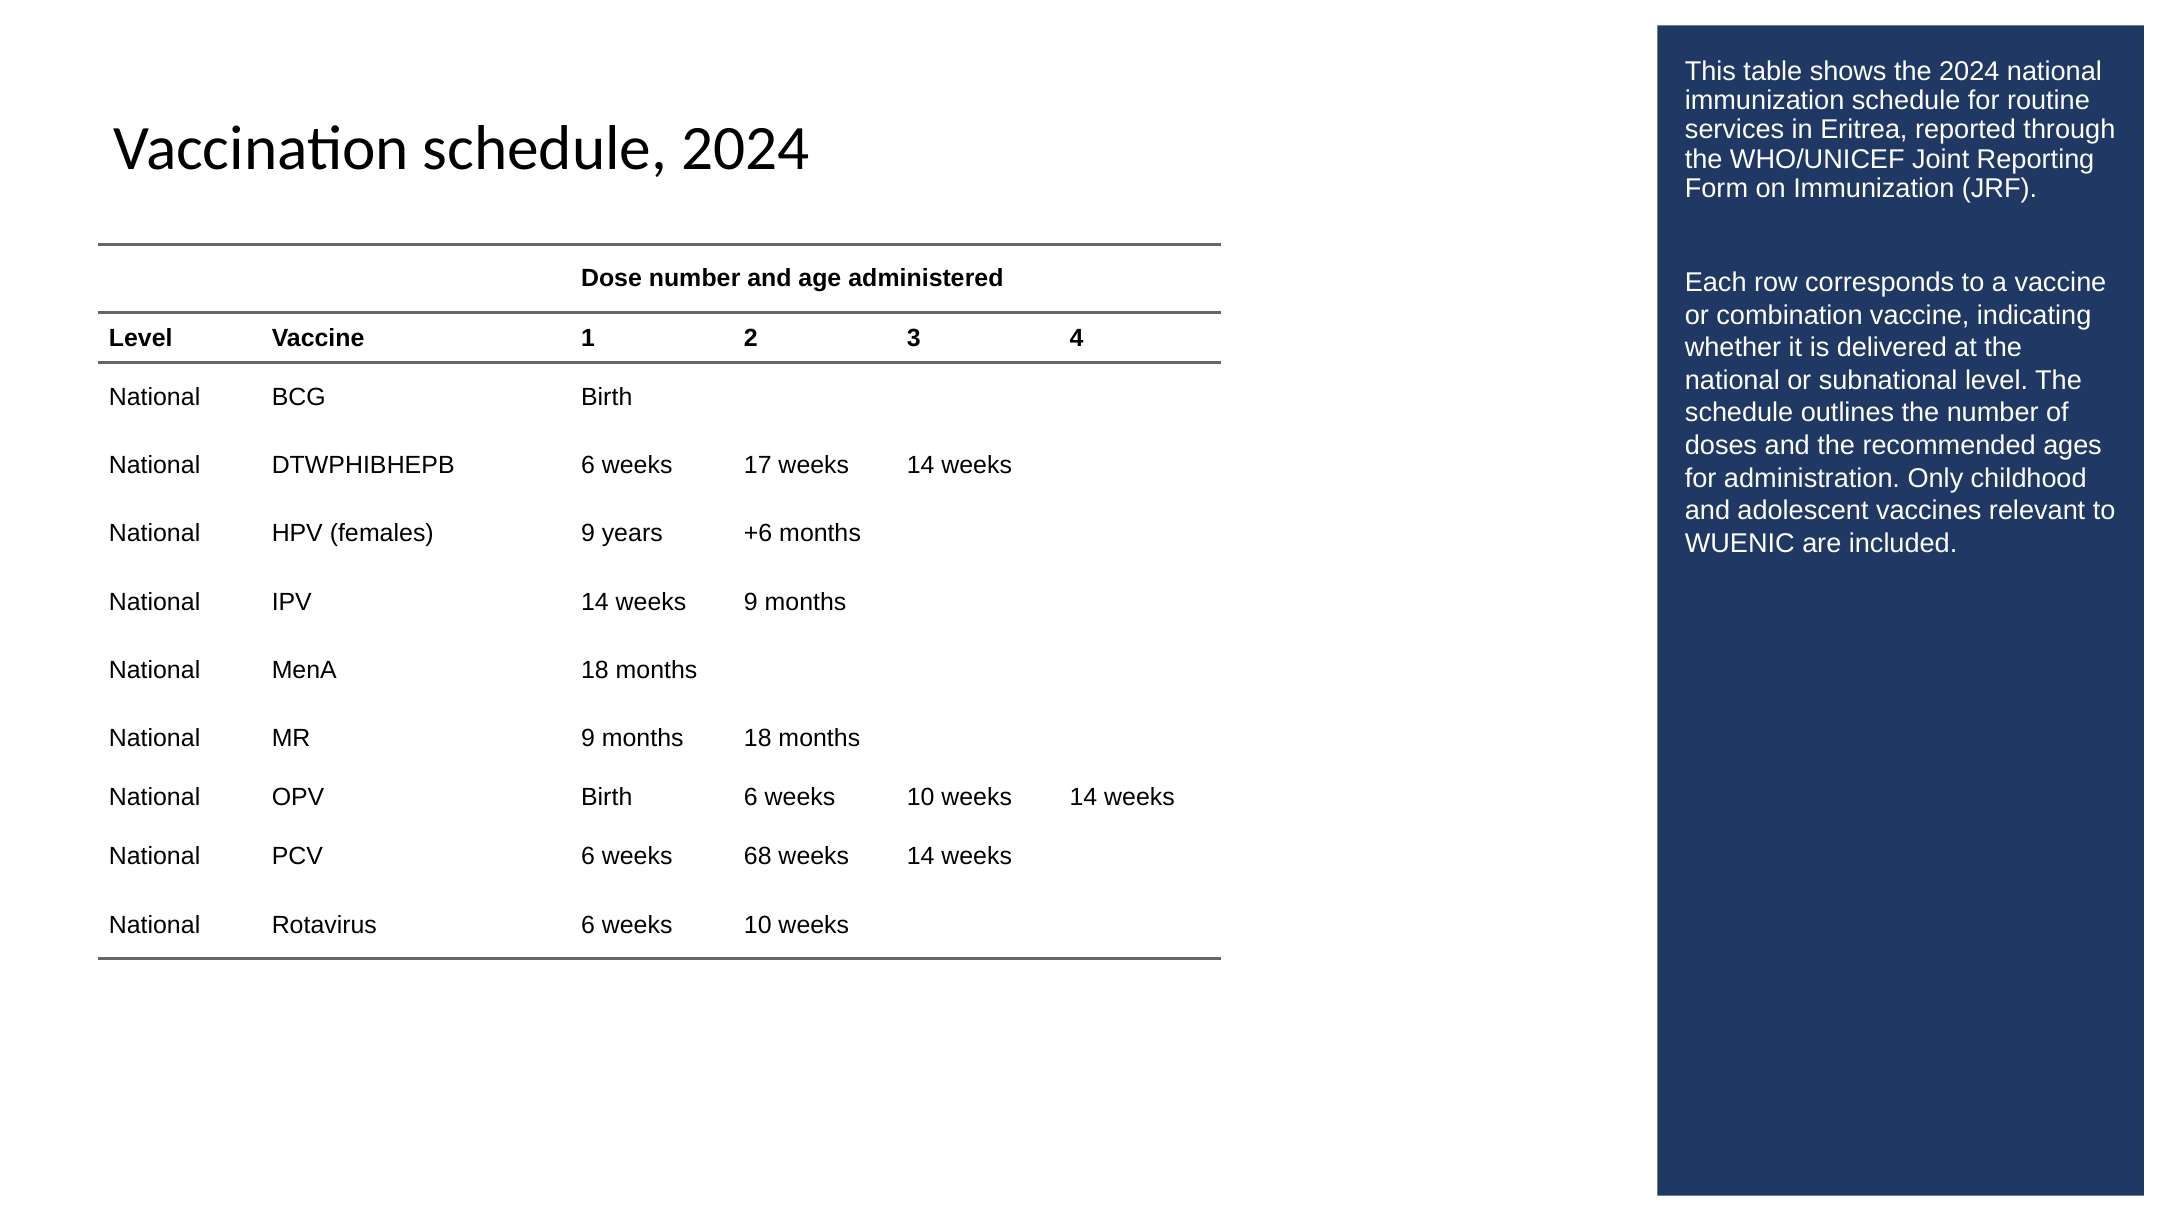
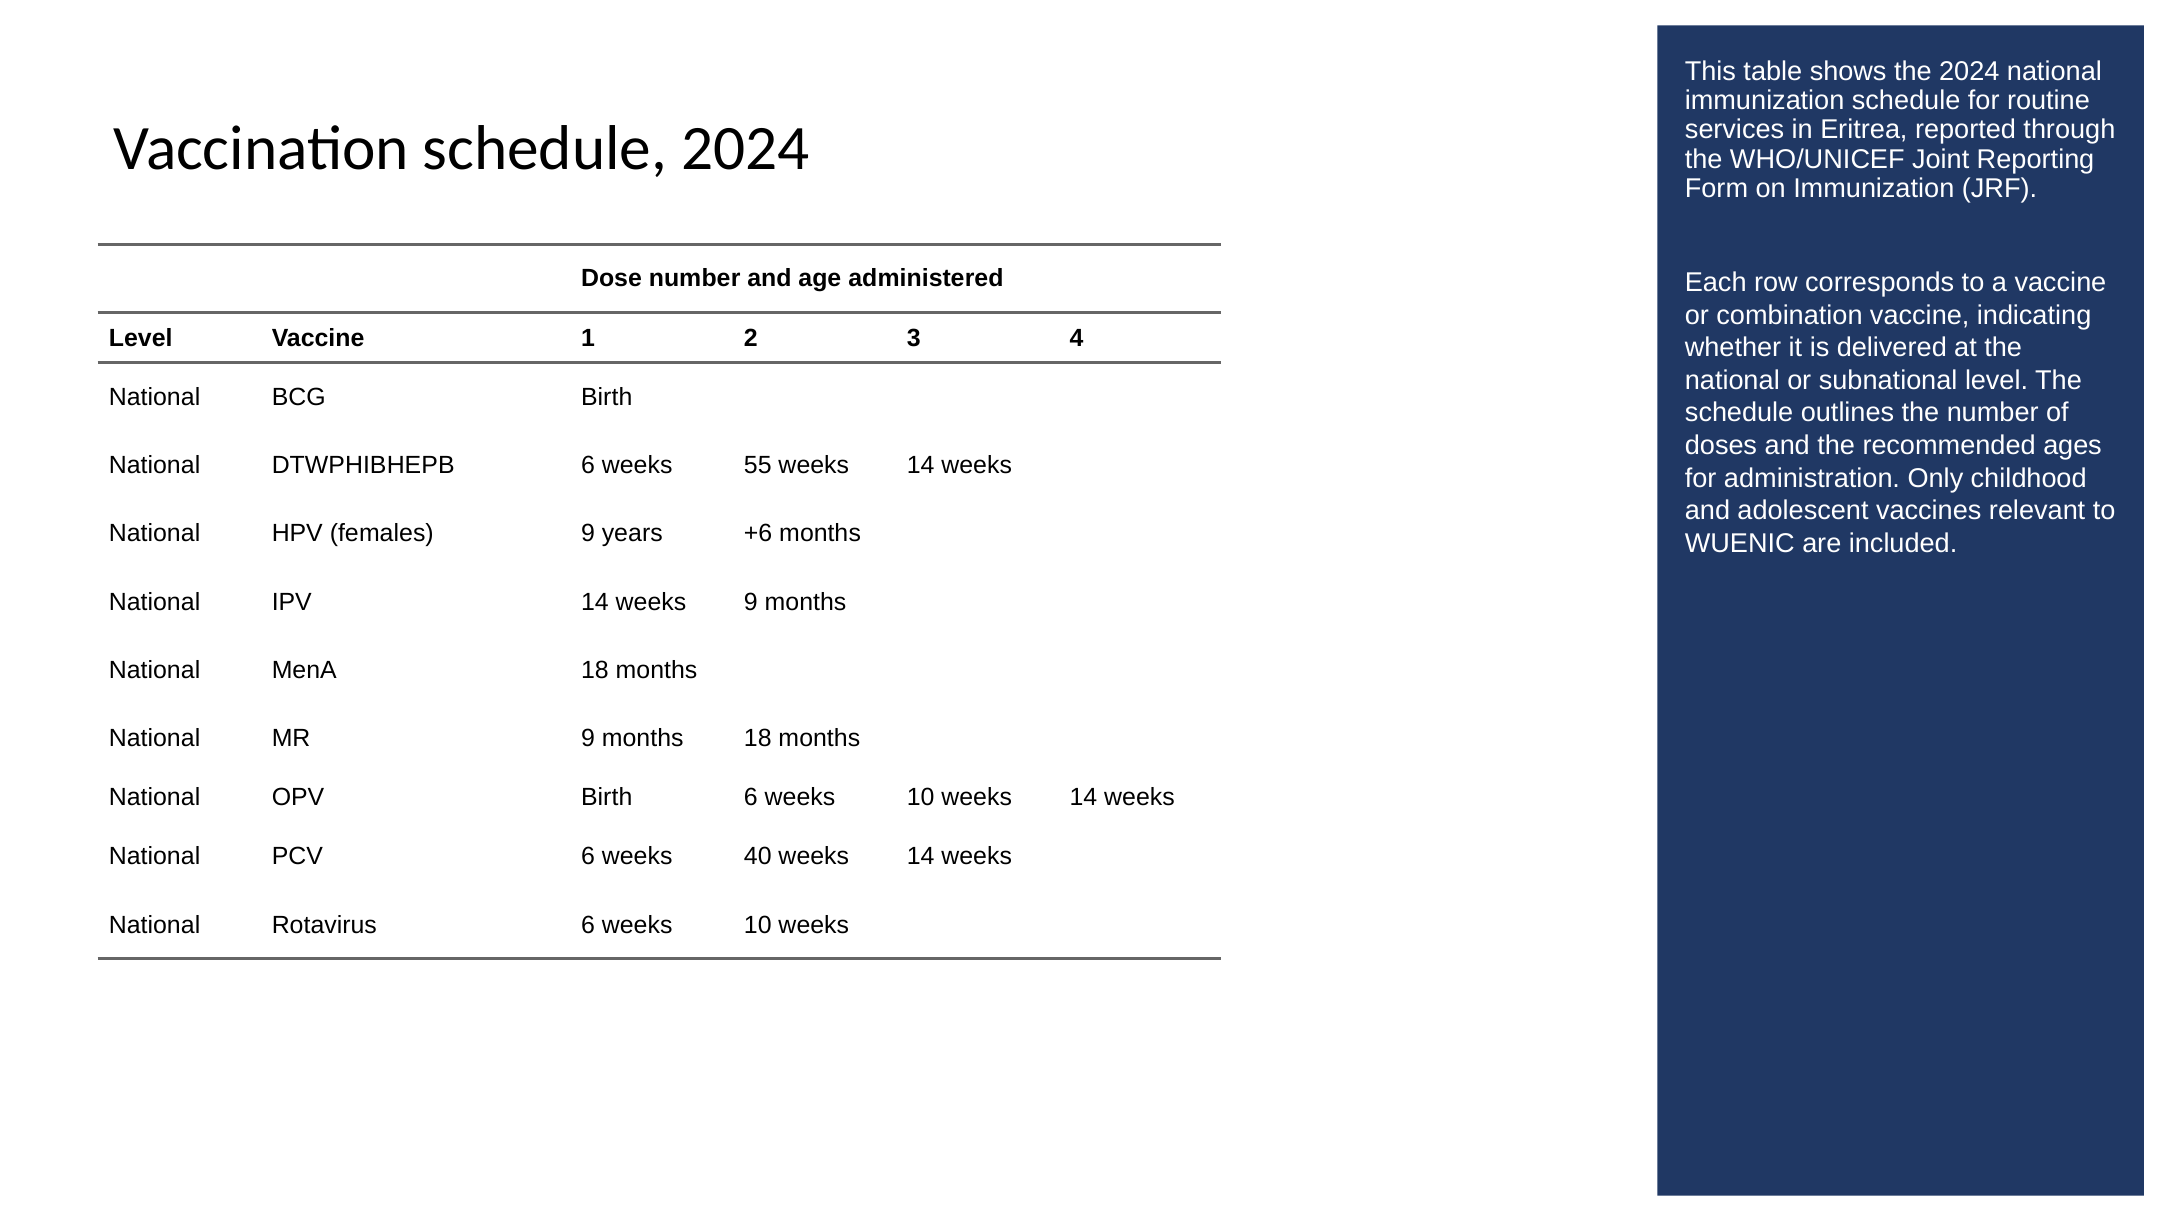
17: 17 -> 55
68: 68 -> 40
